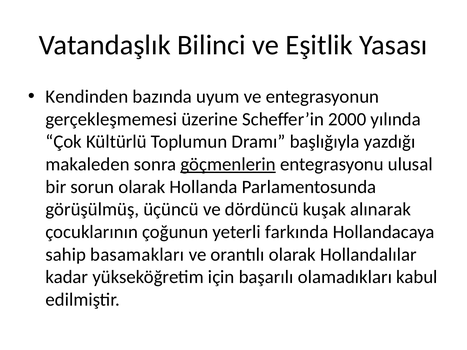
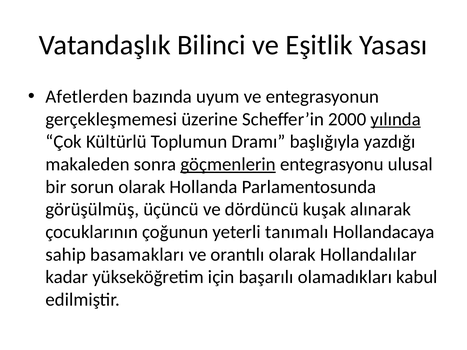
Kendinden: Kendinden -> Afetlerden
yılında underline: none -> present
farkında: farkında -> tanımalı
